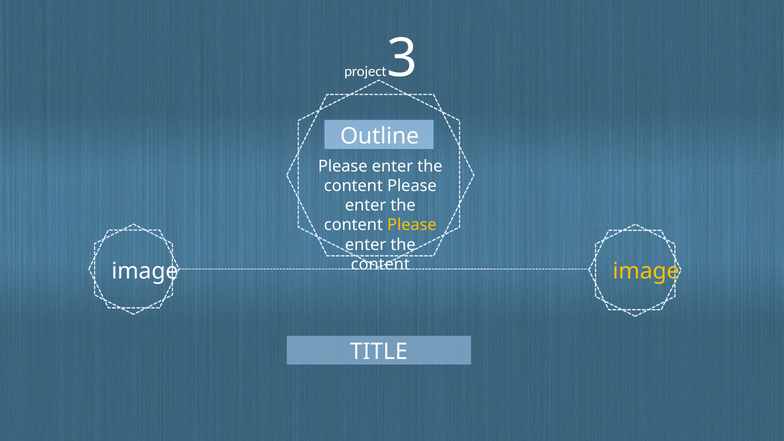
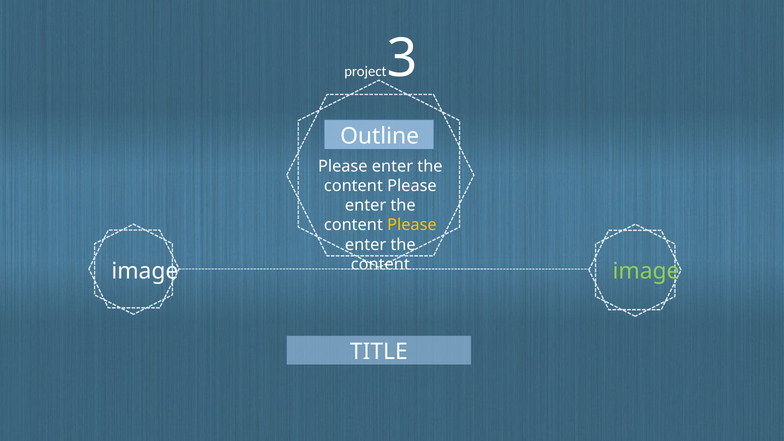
image at (646, 271) colour: yellow -> light green
